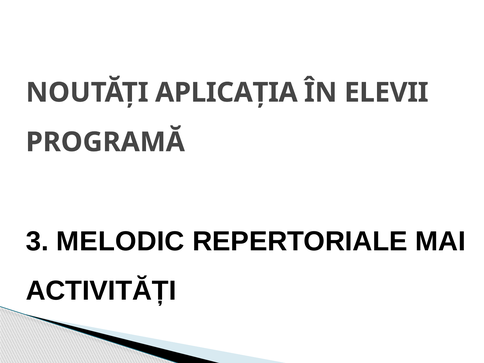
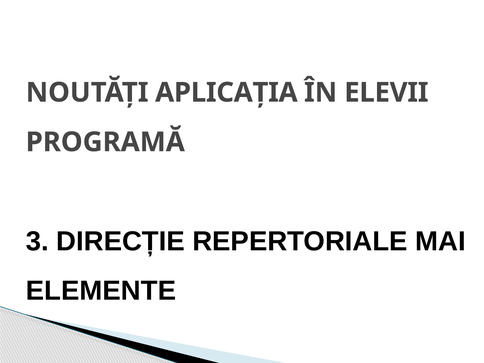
MELODIC: MELODIC -> DIRECȚIE
ACTIVITĂȚI: ACTIVITĂȚI -> ELEMENTE
